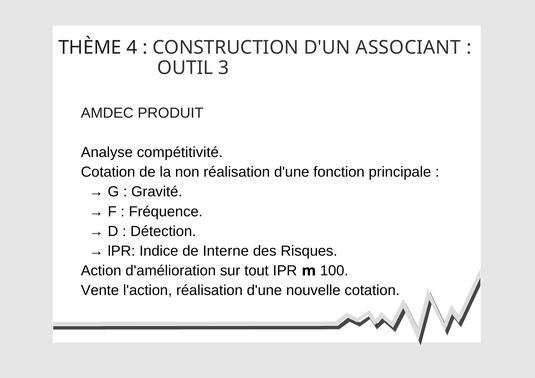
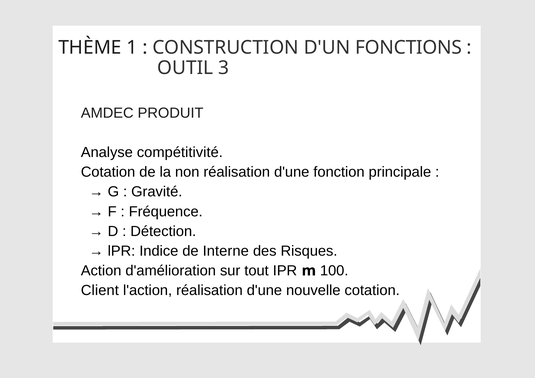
4: 4 -> 1
ASSOCIANT: ASSOCIANT -> FONCTIONS
Vente: Vente -> Client
